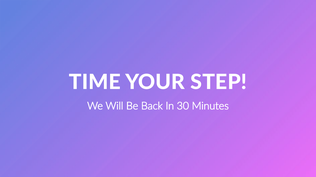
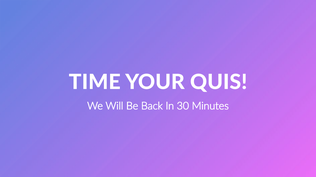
STEP: STEP -> QUIS
